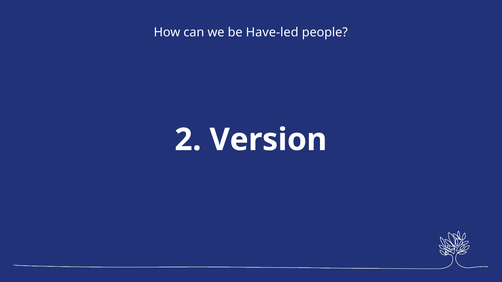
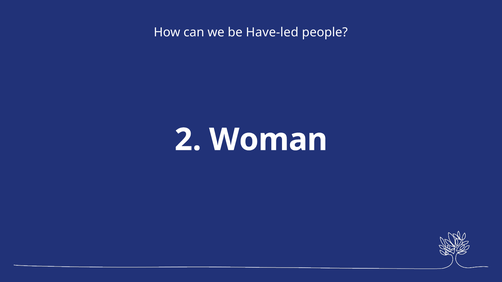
Version: Version -> Woman
